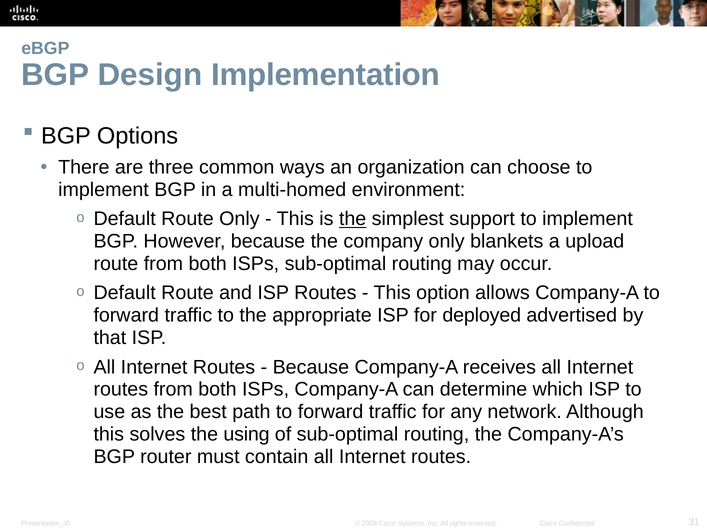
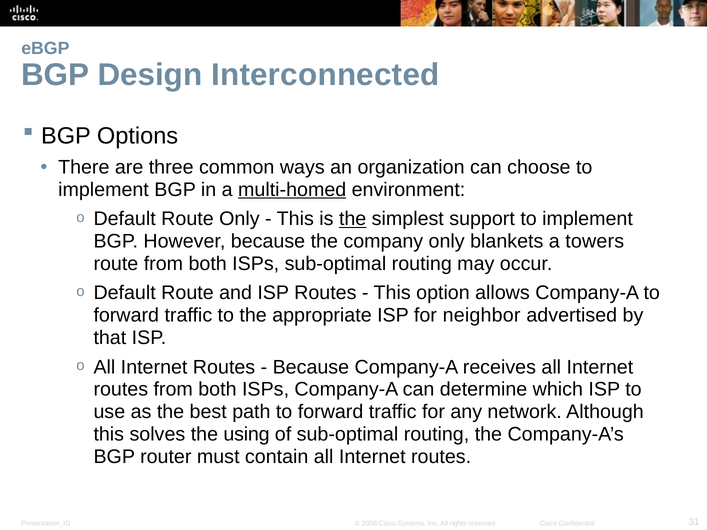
Implementation: Implementation -> Interconnected
multi-homed underline: none -> present
upload: upload -> towers
deployed: deployed -> neighbor
